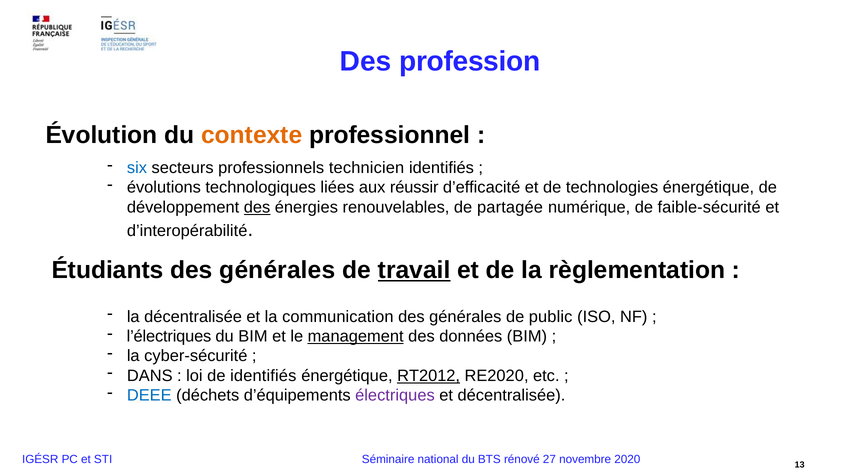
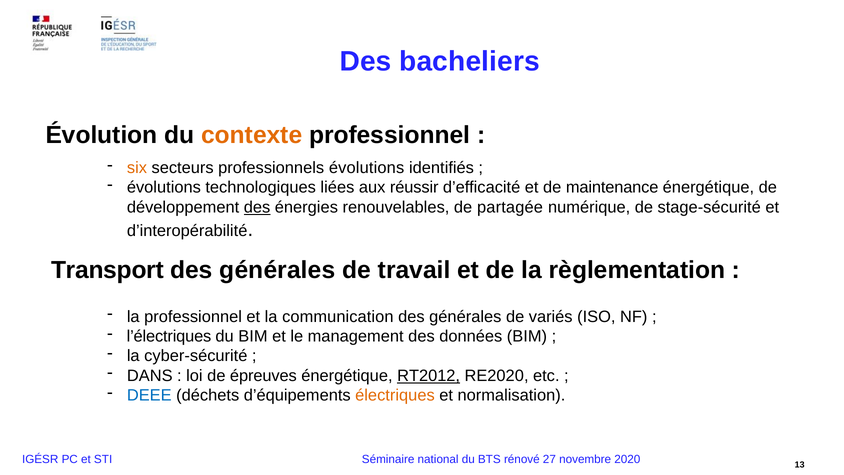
profession: profession -> bacheliers
six colour: blue -> orange
professionnels technicien: technicien -> évolutions
technologies: technologies -> maintenance
faible-sécurité: faible-sécurité -> stage-sécurité
Étudiants: Étudiants -> Transport
travail underline: present -> none
la décentralisée: décentralisée -> professionnel
public: public -> variés
management underline: present -> none
de identifiés: identifiés -> épreuves
électriques colour: purple -> orange
et décentralisée: décentralisée -> normalisation
